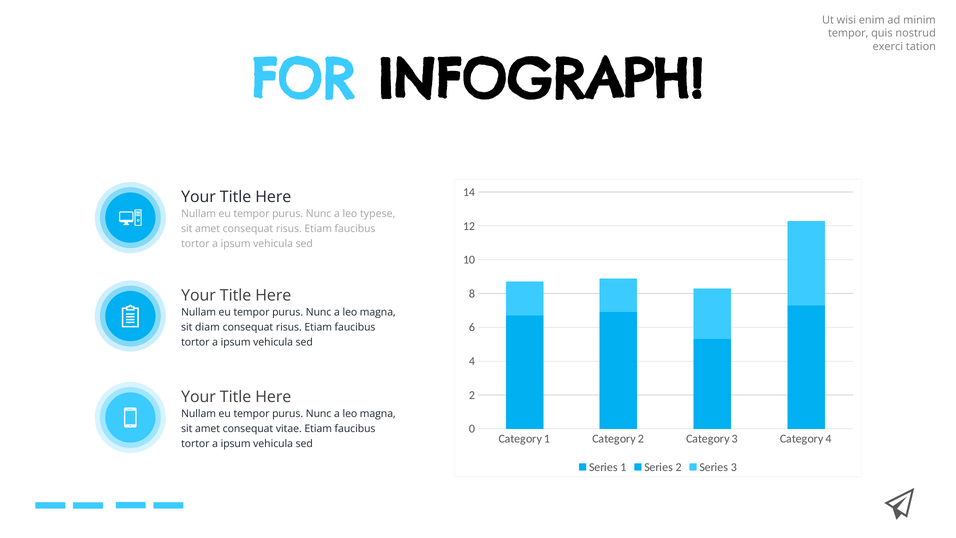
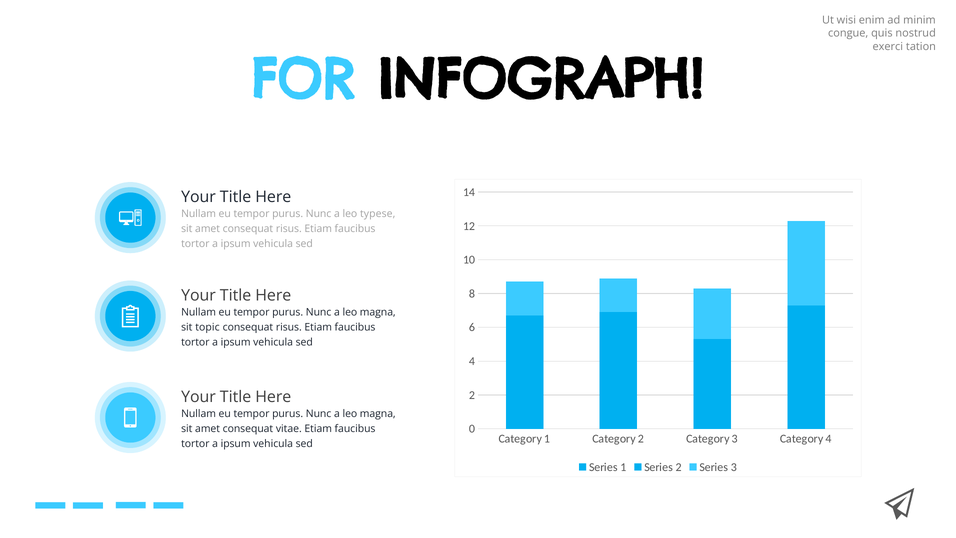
tempor at (848, 33): tempor -> congue
diam: diam -> topic
